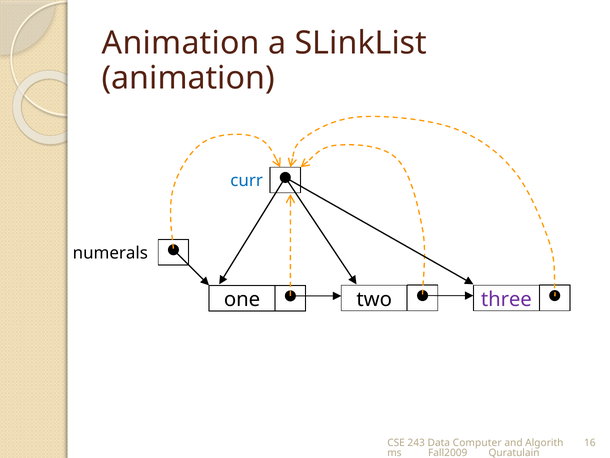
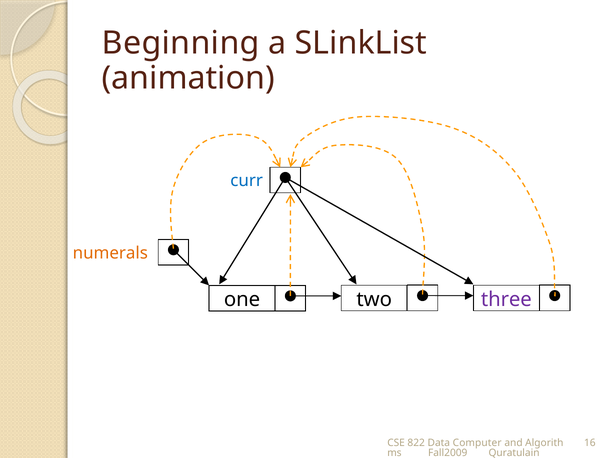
Animation at (181, 43): Animation -> Beginning
numerals colour: black -> orange
243: 243 -> 822
